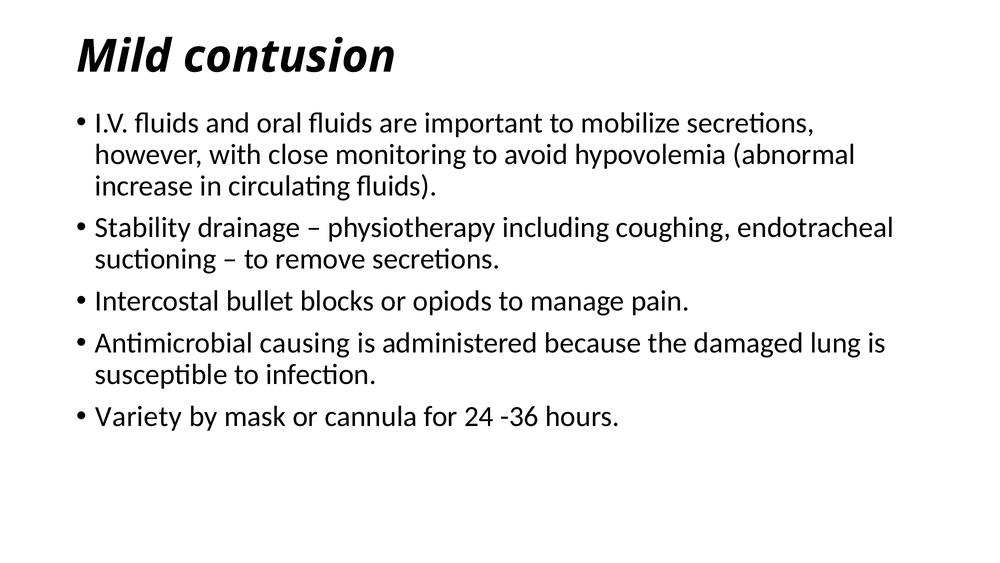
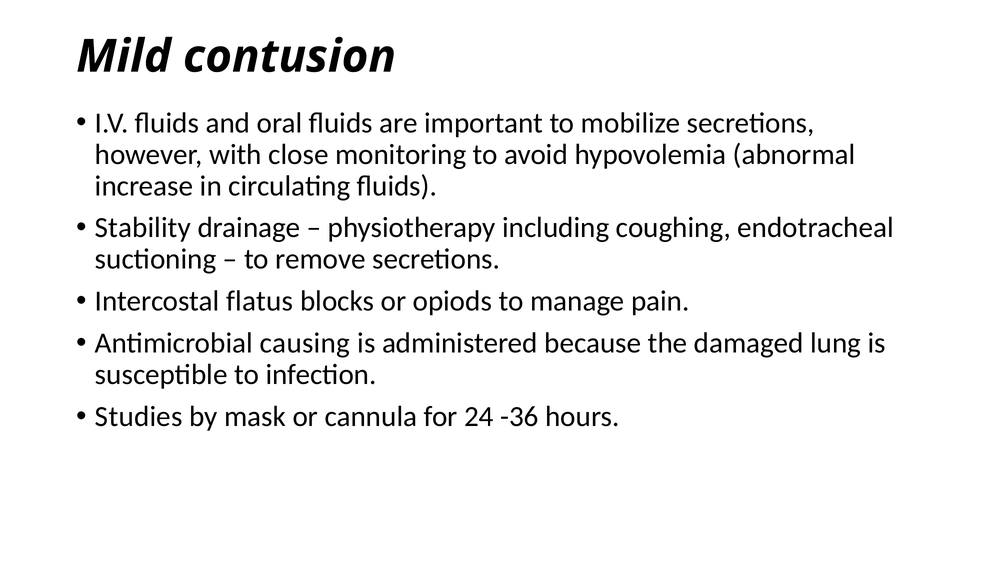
bullet: bullet -> flatus
Variety: Variety -> Studies
